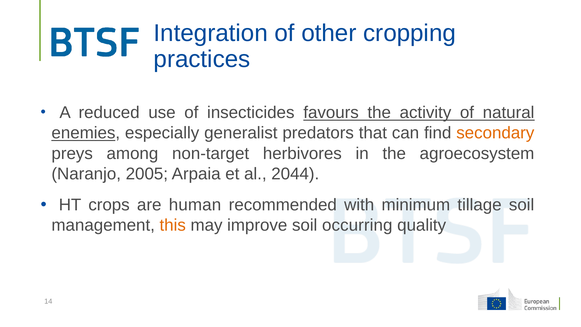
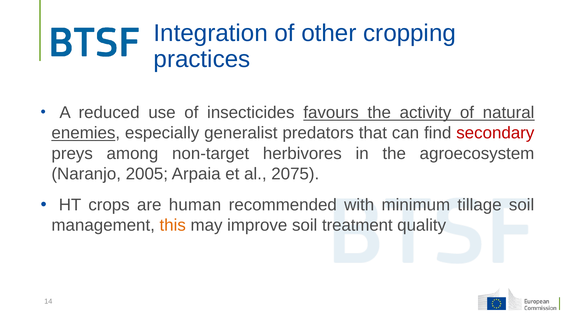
secondary colour: orange -> red
2044: 2044 -> 2075
occurring: occurring -> treatment
